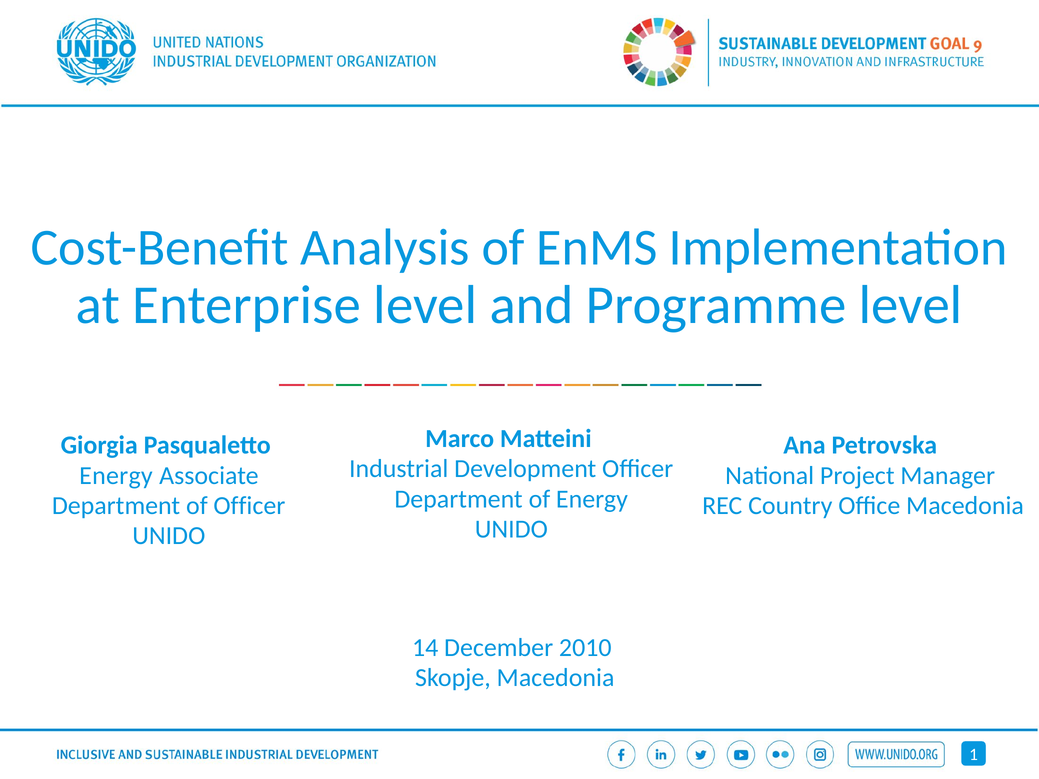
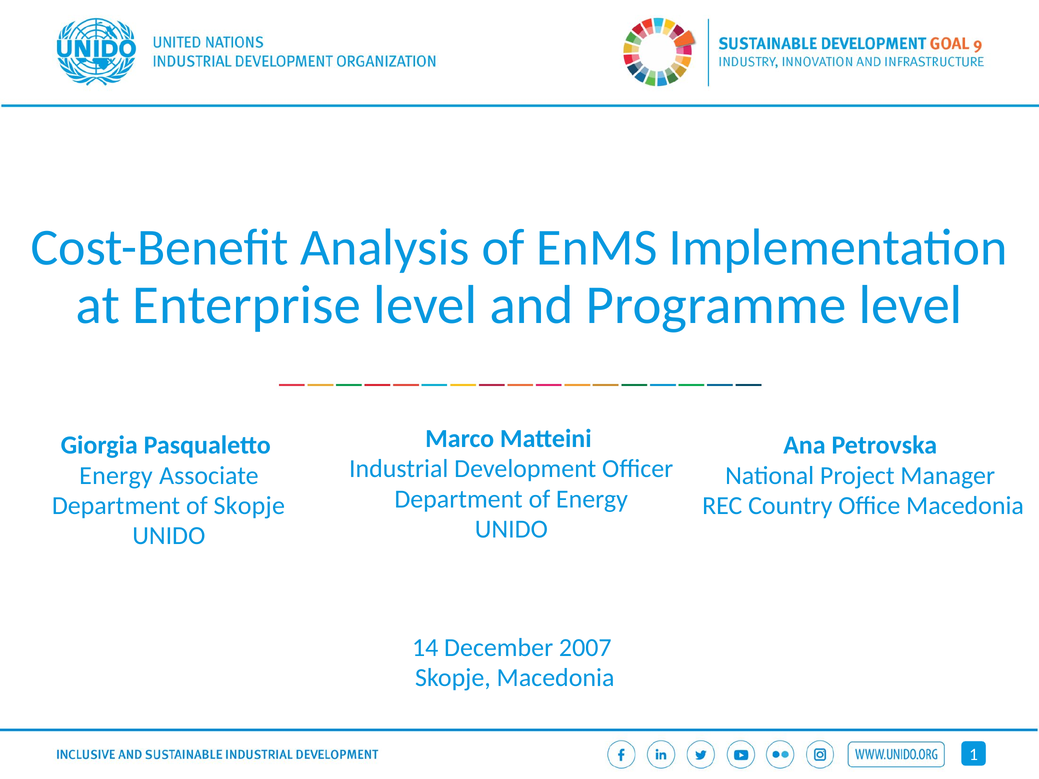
of Officer: Officer -> Skopje
2010: 2010 -> 2007
